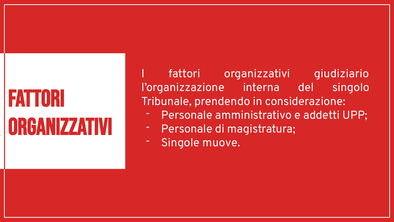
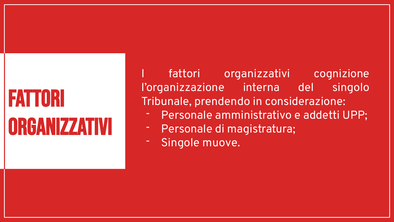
giudiziario: giudiziario -> cognizione
